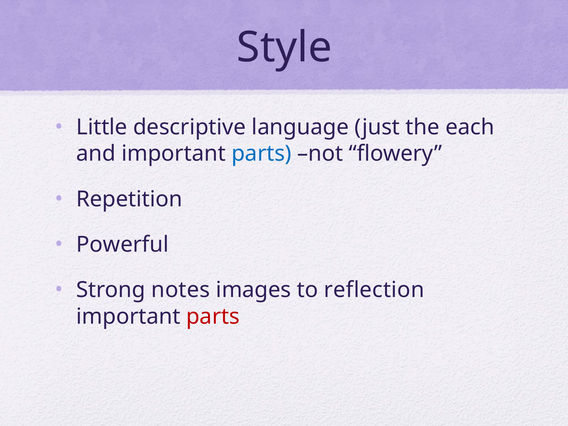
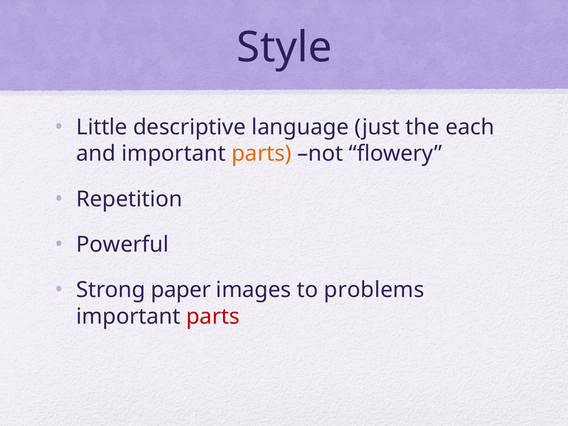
parts at (261, 154) colour: blue -> orange
notes: notes -> paper
reflection: reflection -> problems
